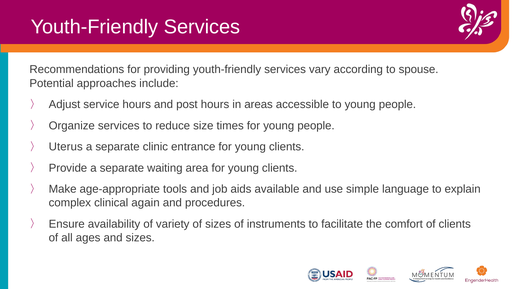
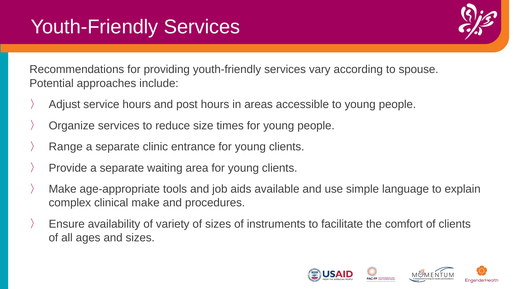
Uterus: Uterus -> Range
clinical again: again -> make
